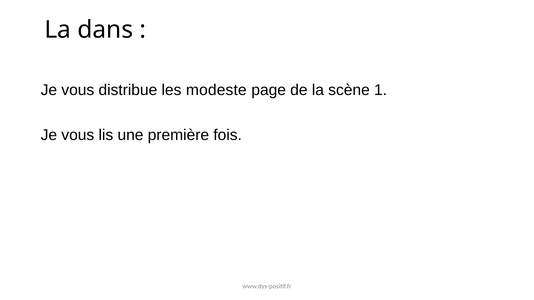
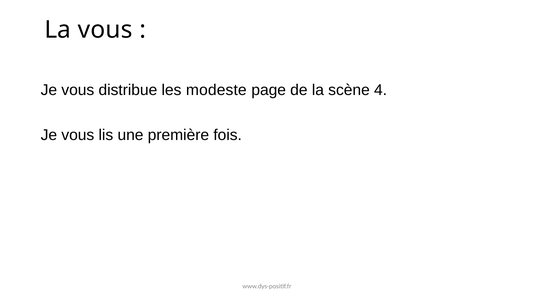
La dans: dans -> vous
1: 1 -> 4
